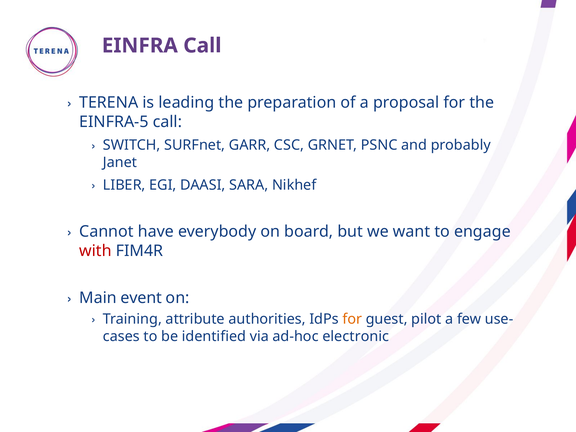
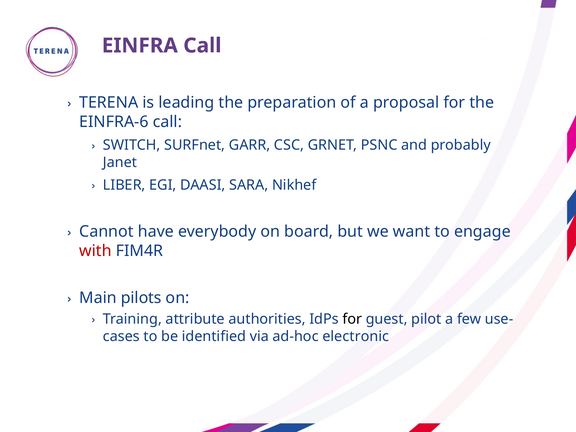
EINFRA-5: EINFRA-5 -> EINFRA-6
event: event -> pilots
for at (352, 319) colour: orange -> black
